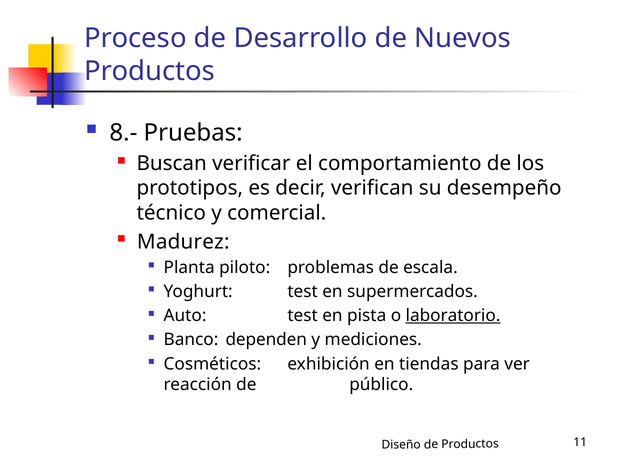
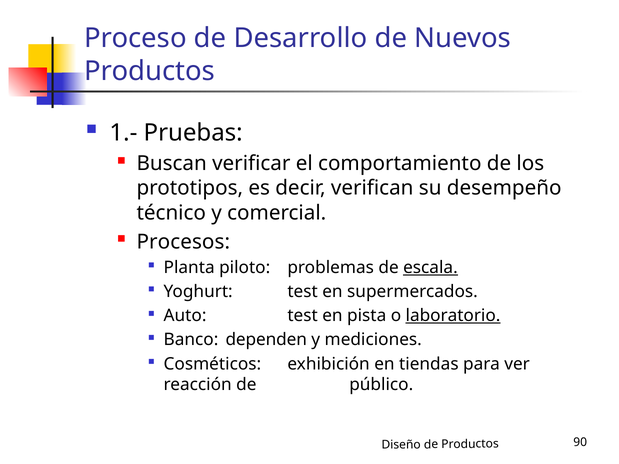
8.-: 8.- -> 1.-
Madurez: Madurez -> Procesos
escala underline: none -> present
11: 11 -> 90
